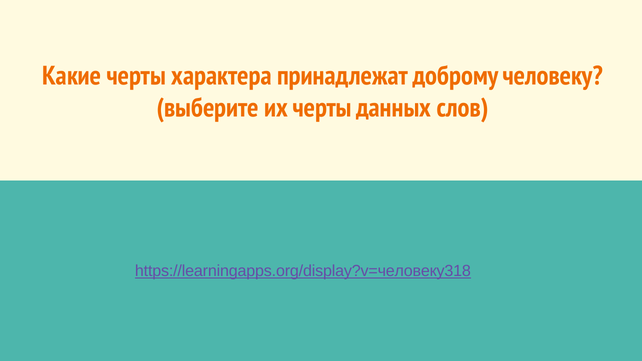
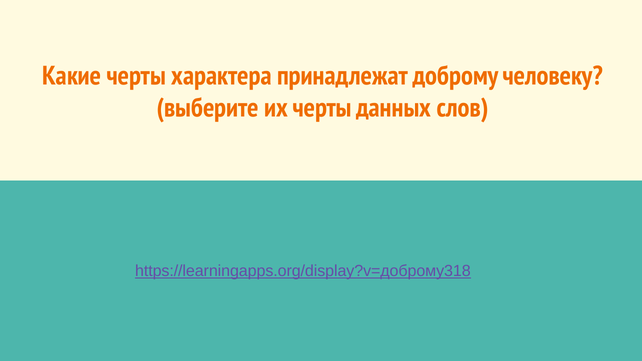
https://learningapps.org/display?v=человеку318: https://learningapps.org/display?v=человеку318 -> https://learningapps.org/display?v=доброму318
